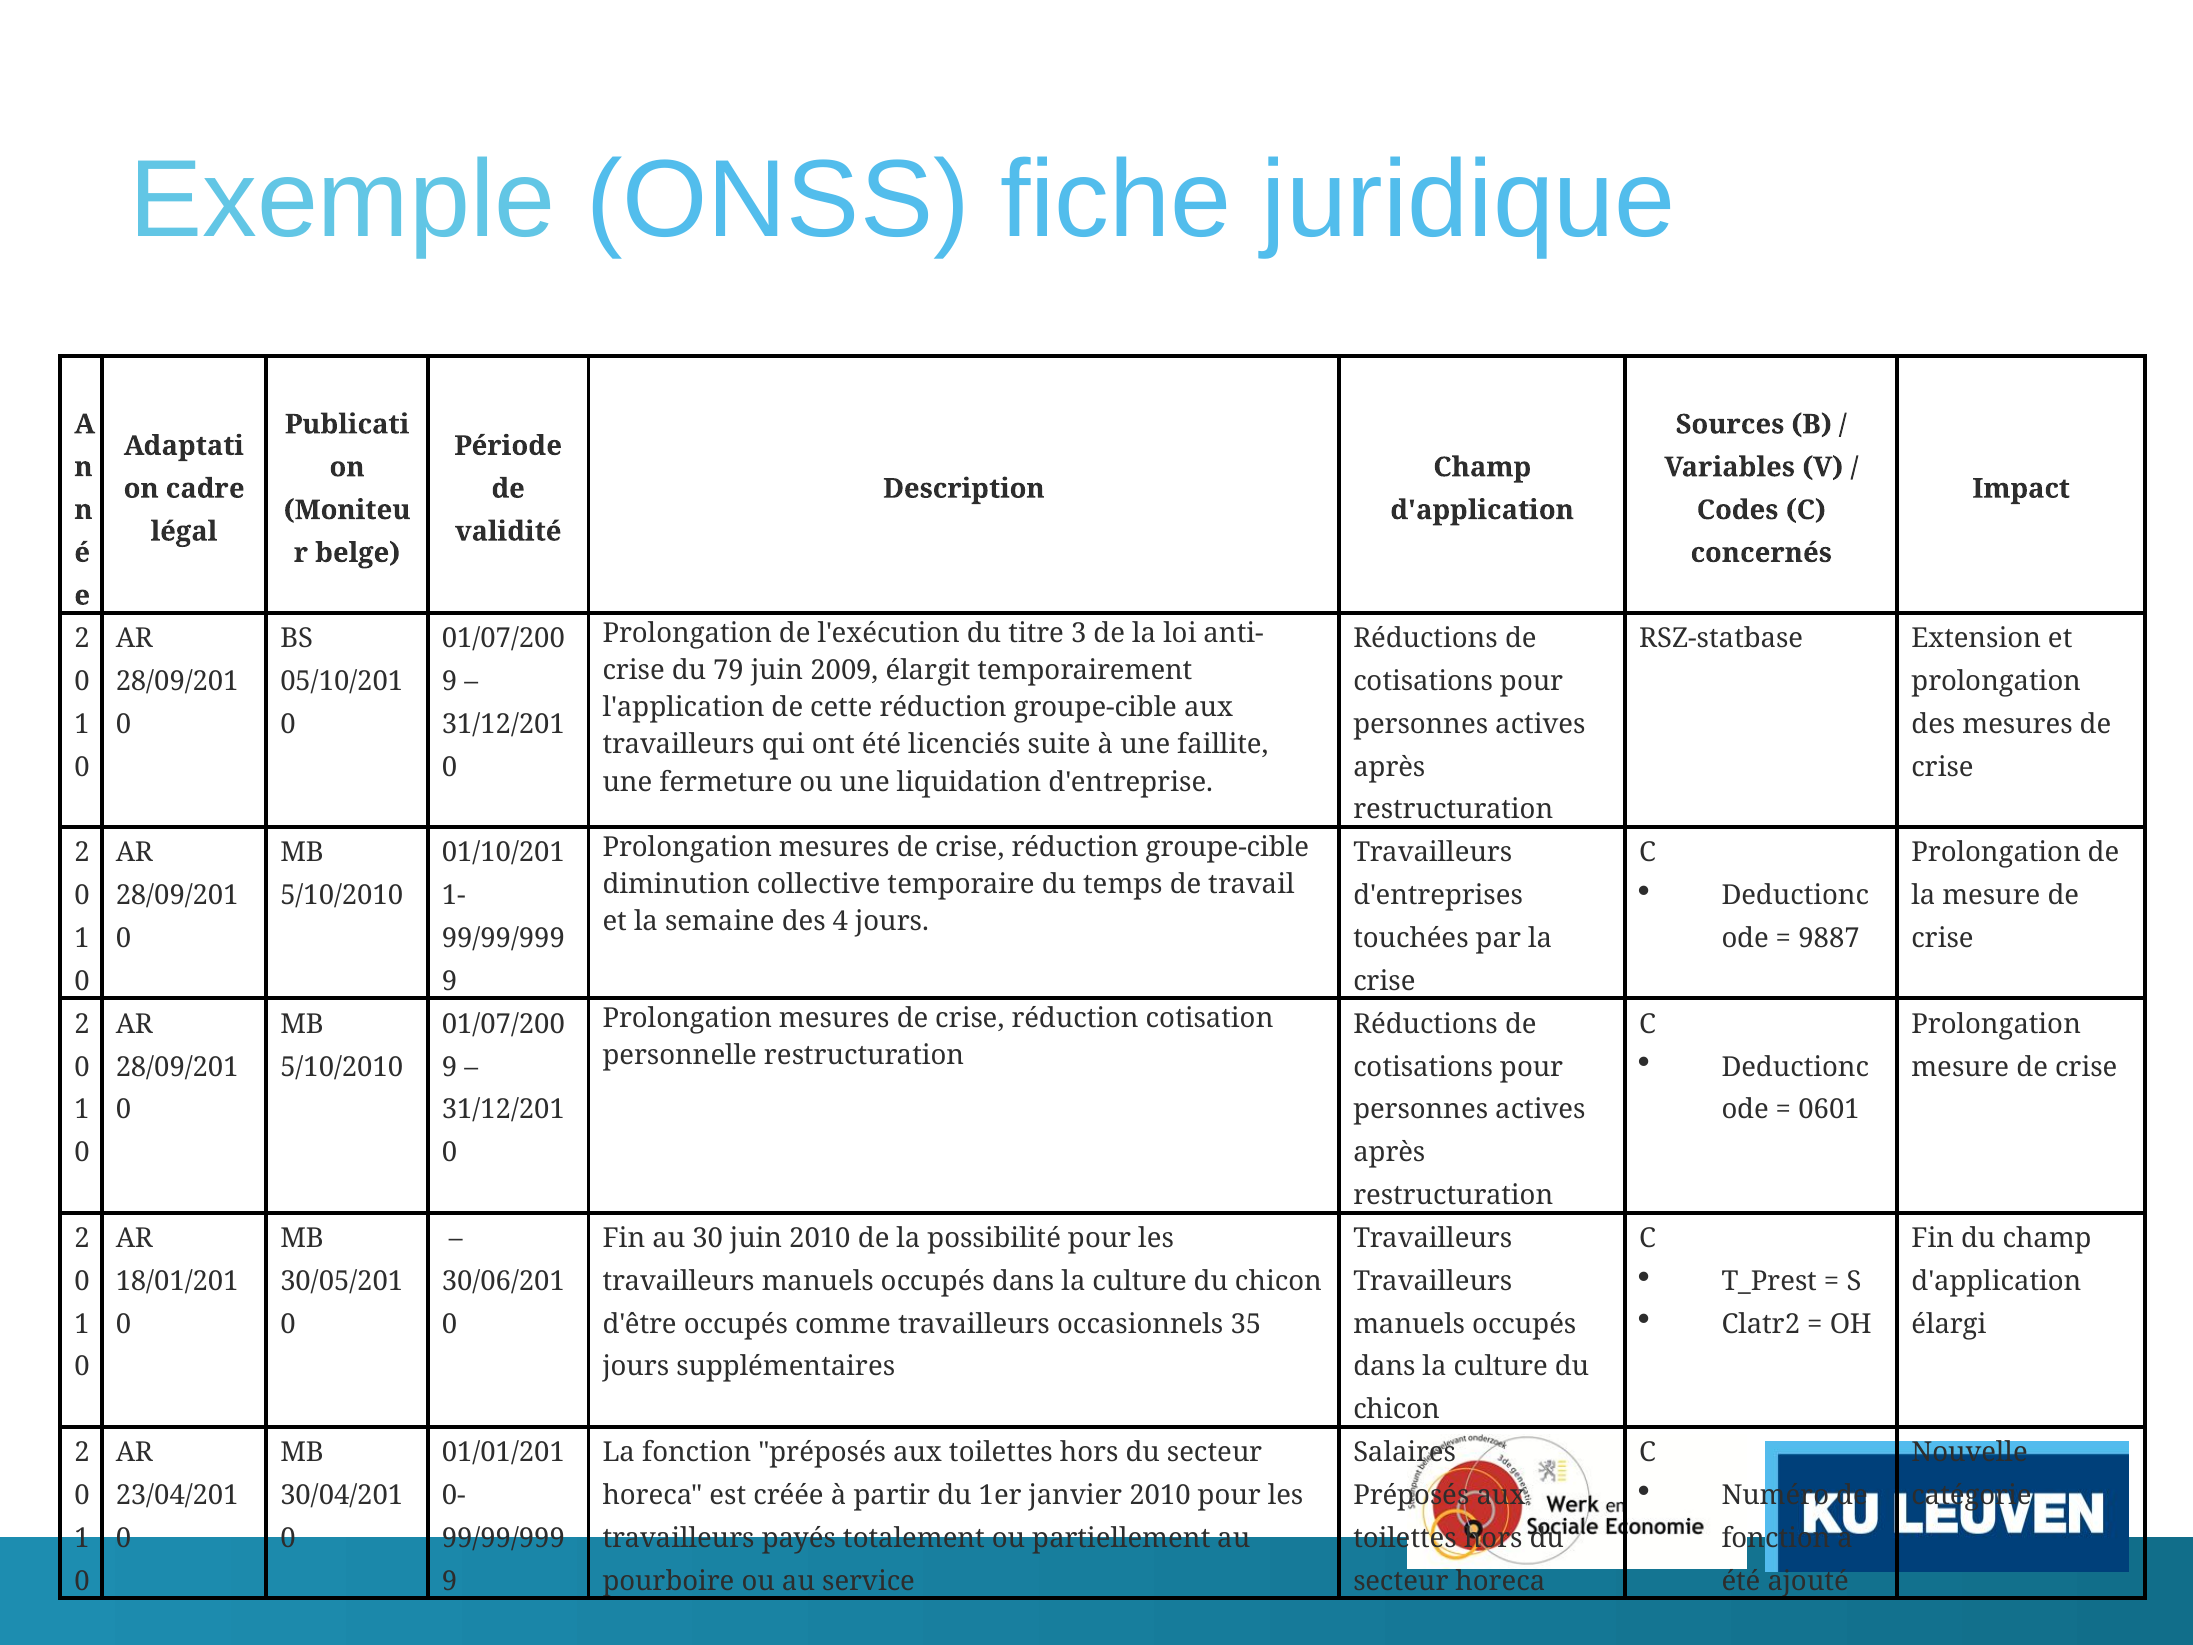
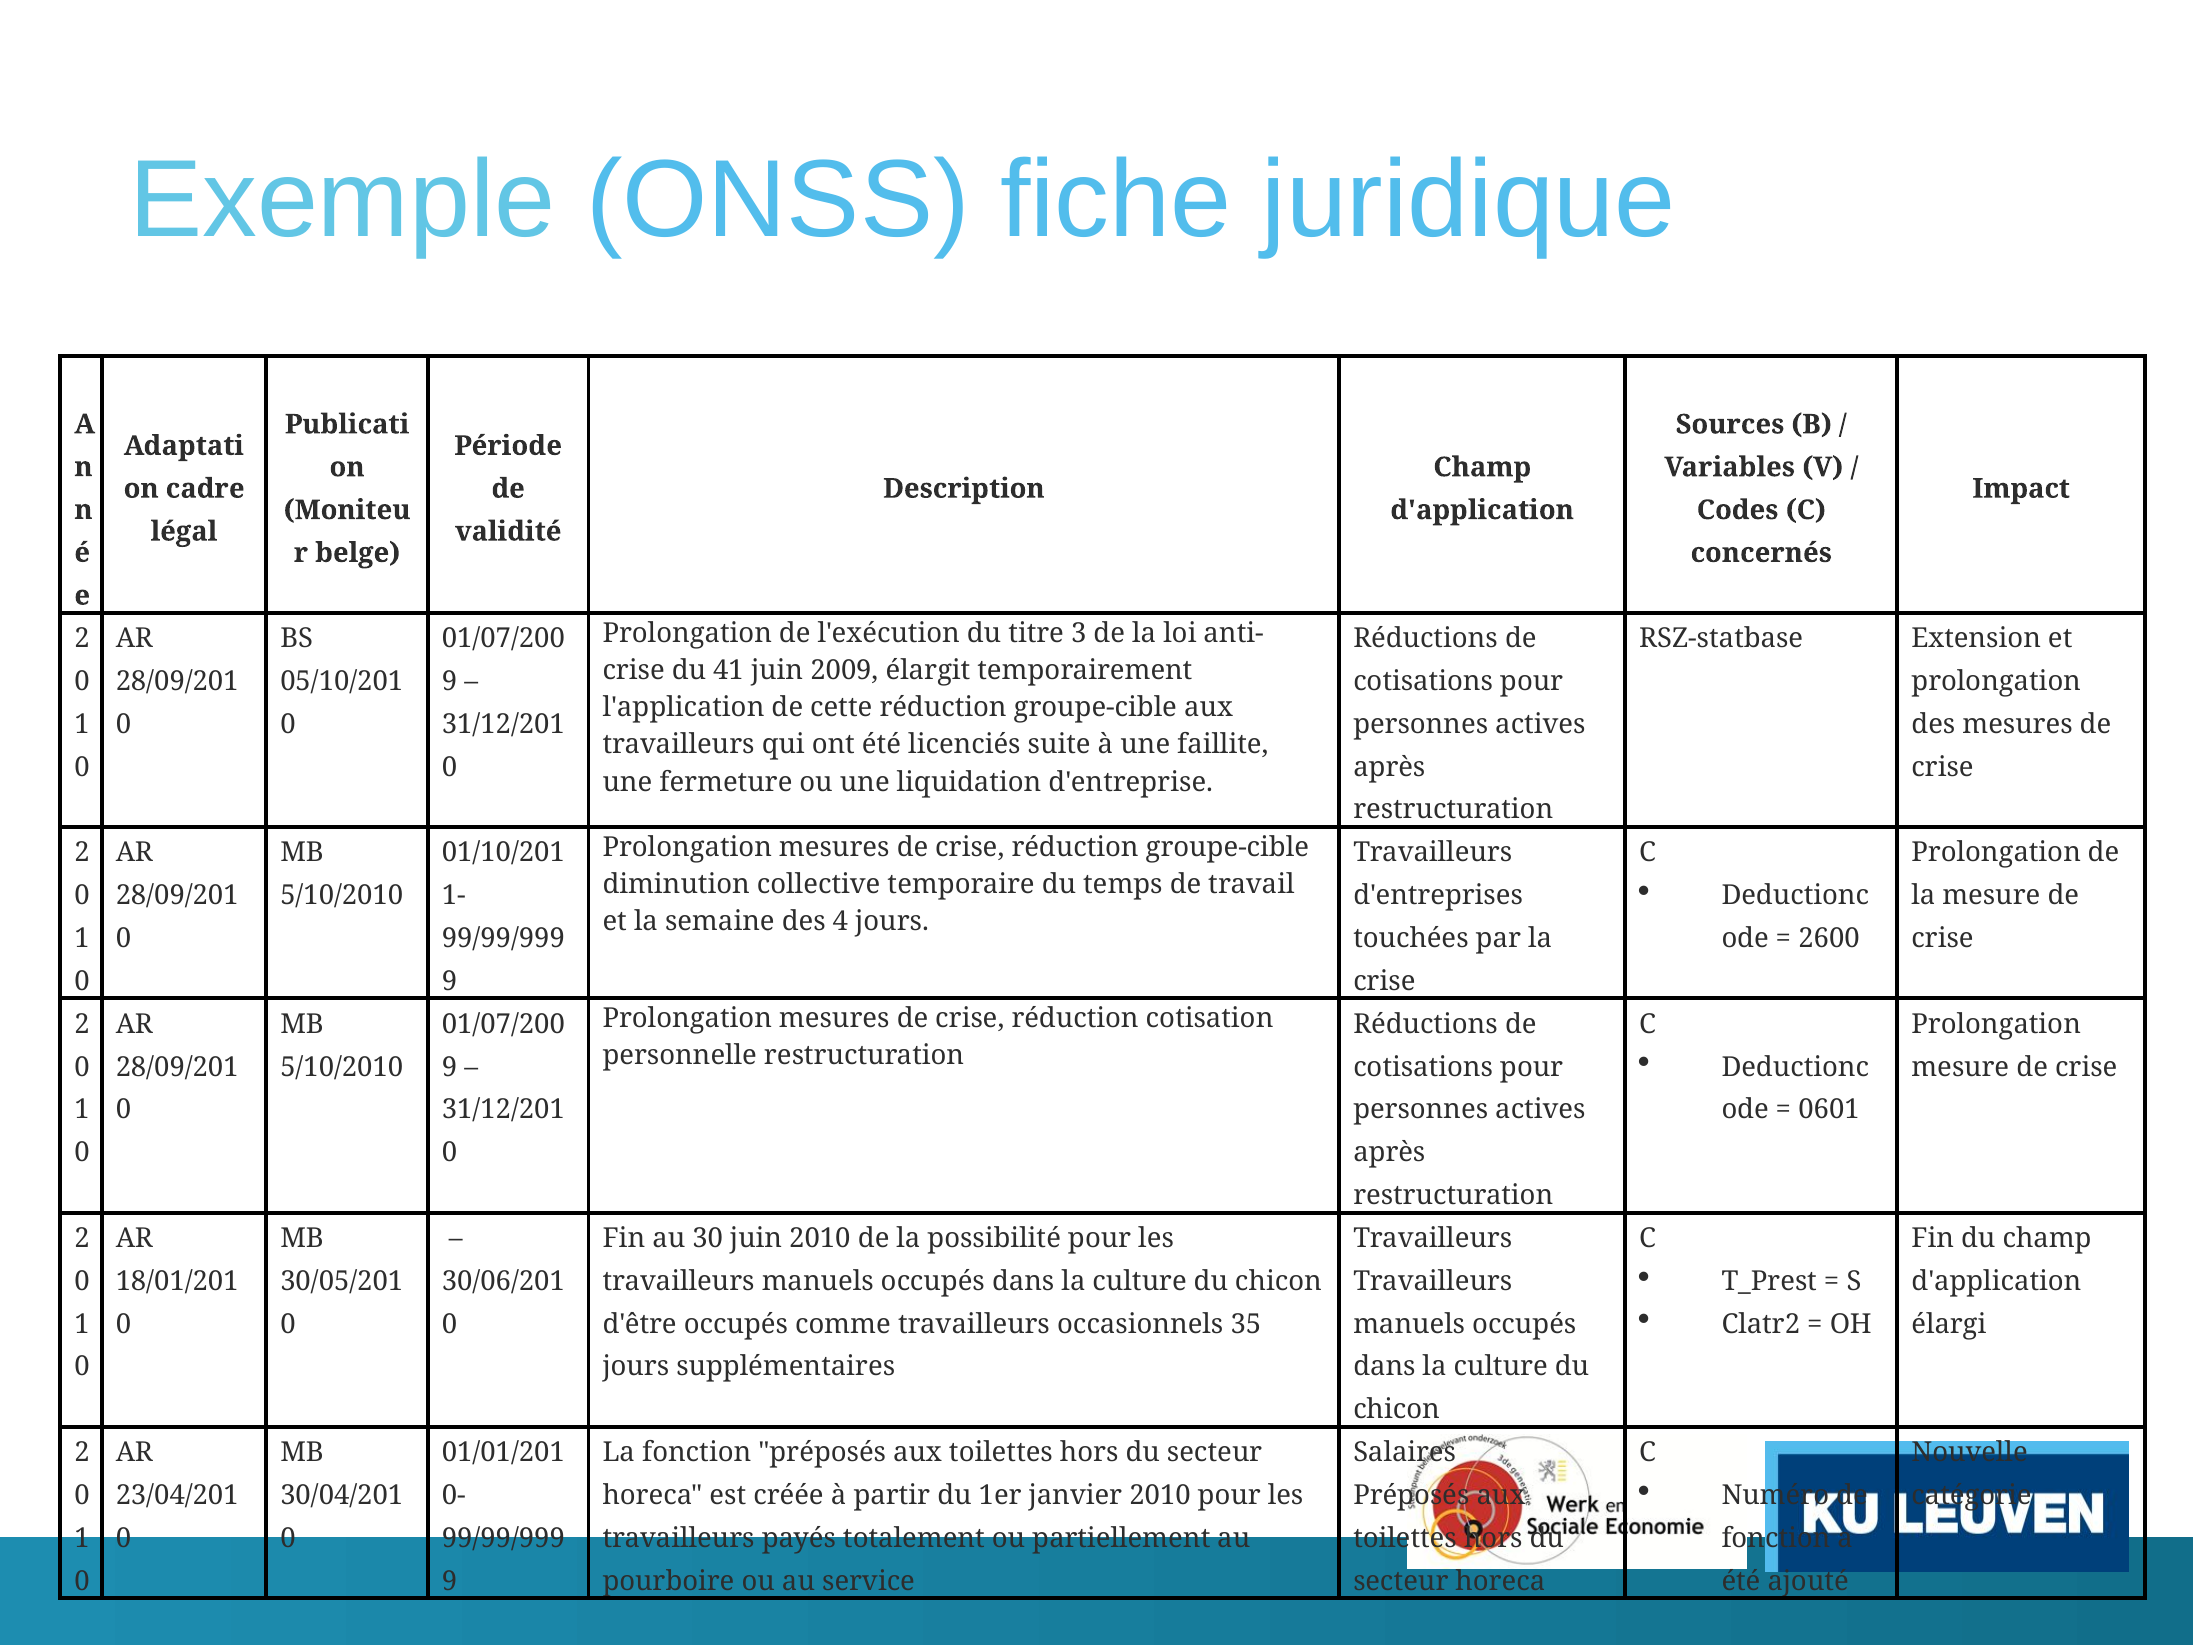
79: 79 -> 41
9887: 9887 -> 2600
